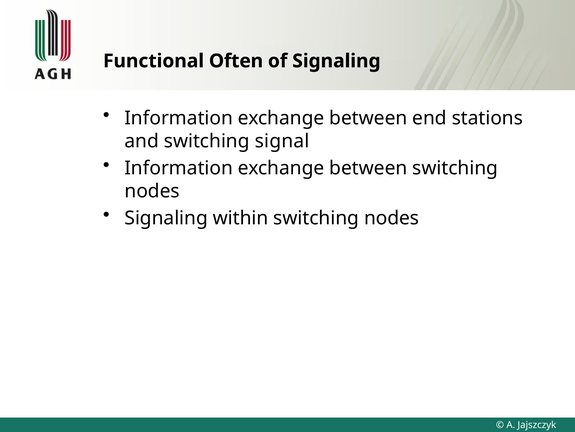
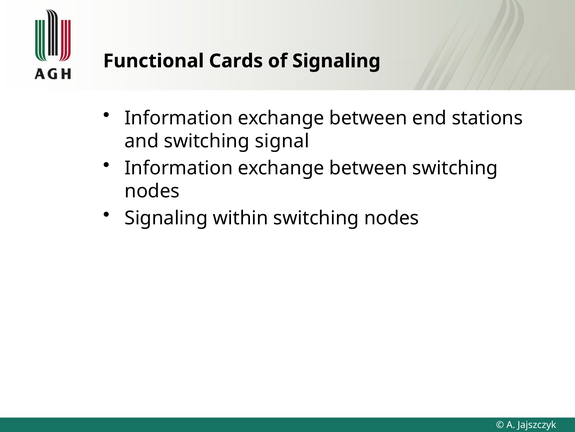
Often: Often -> Cards
